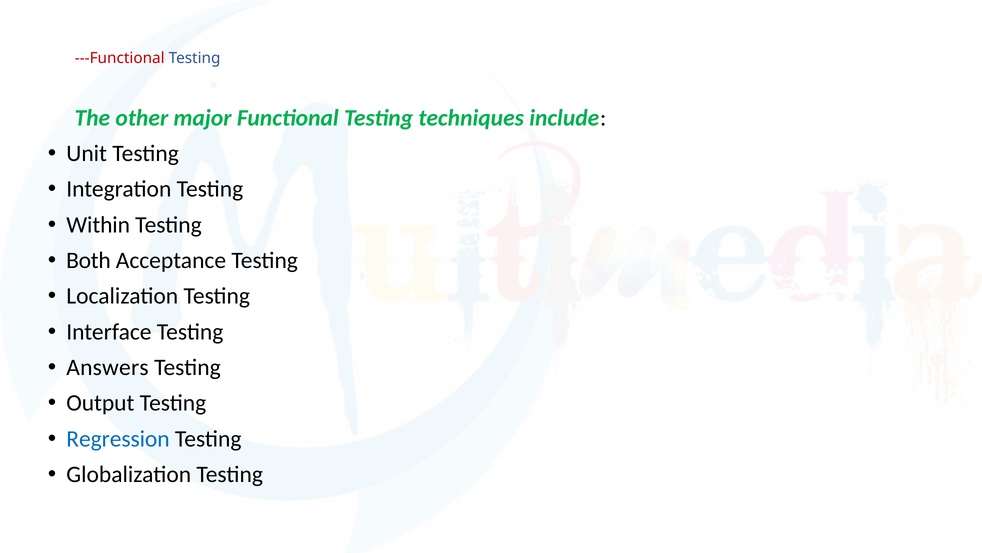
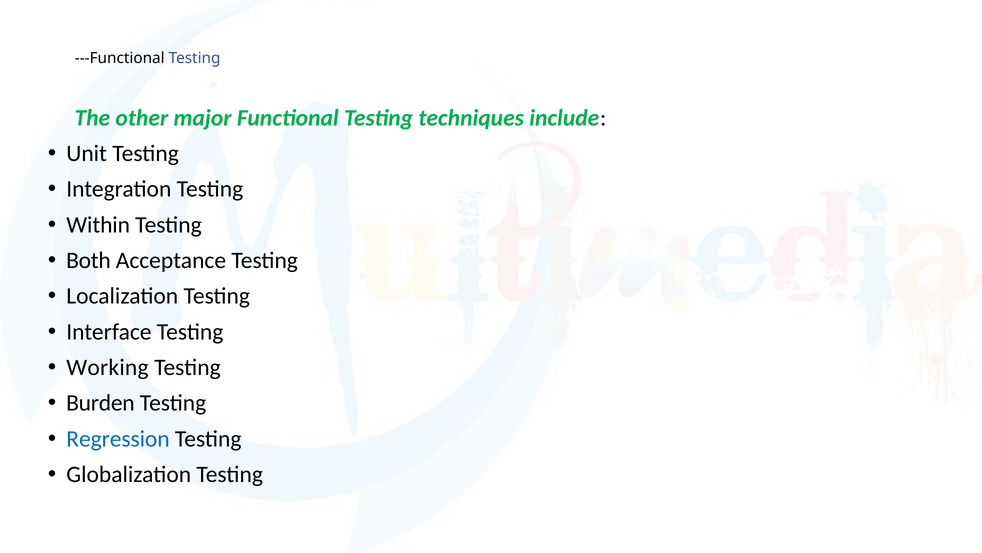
---Functional colour: red -> black
Answers: Answers -> Working
Output: Output -> Burden
